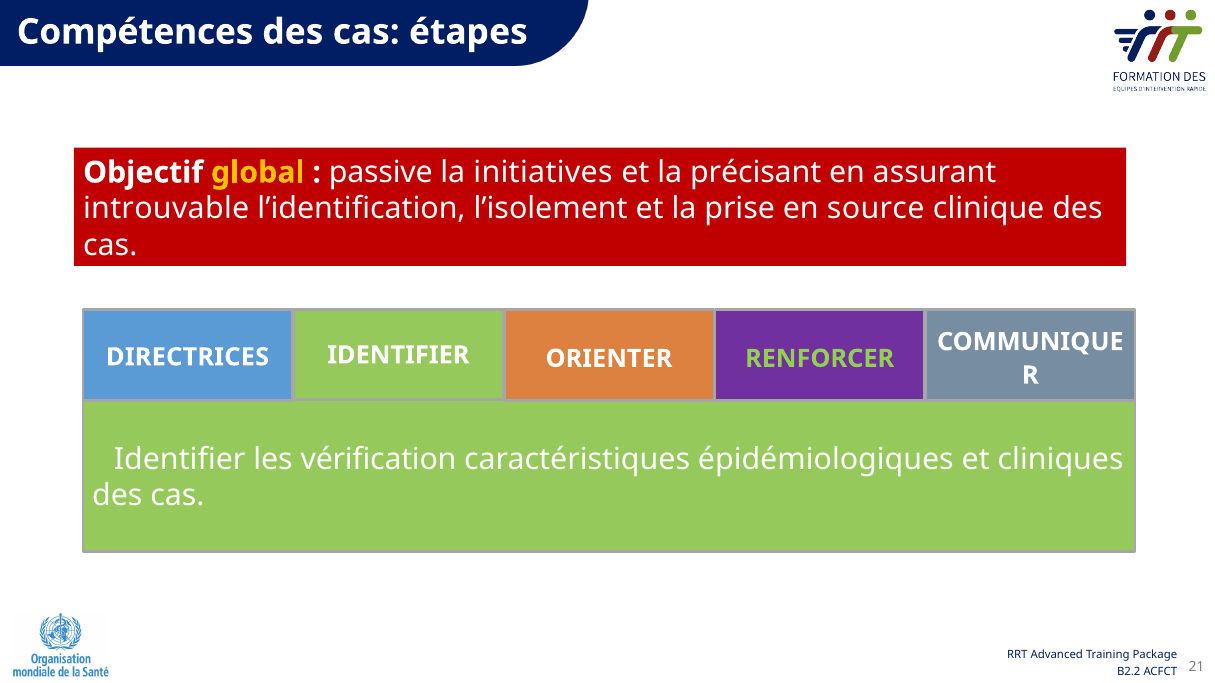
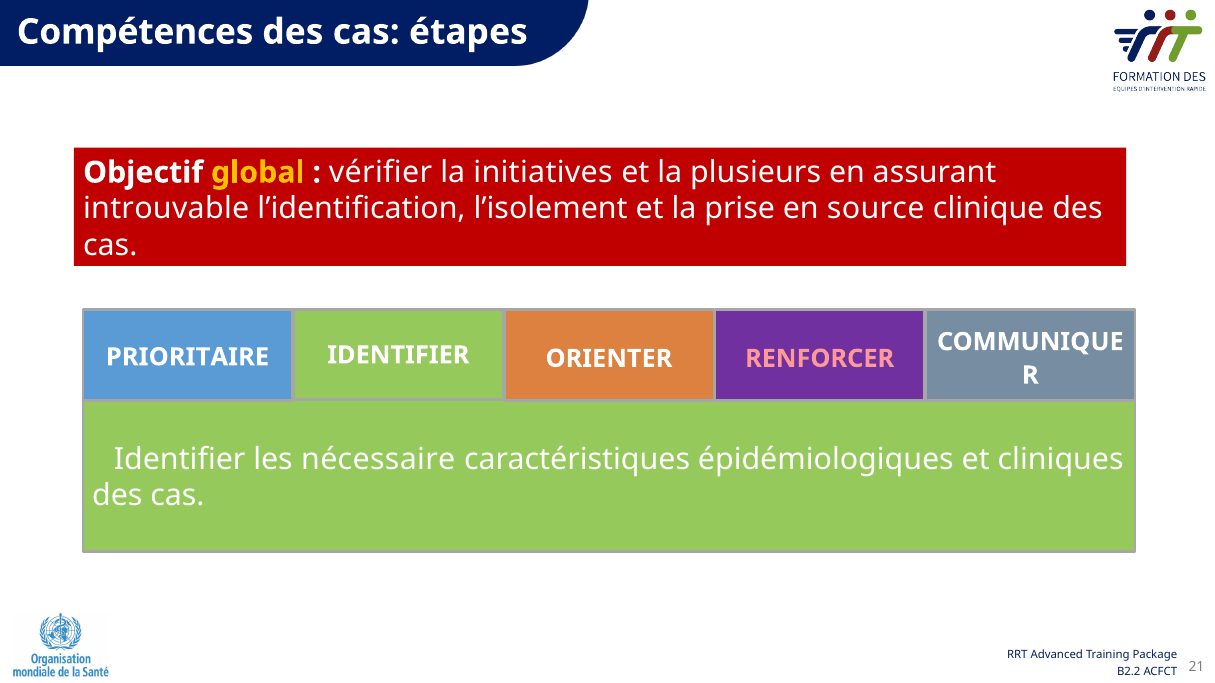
passive: passive -> vérifier
précisant: précisant -> plusieurs
DIRECTRICES: DIRECTRICES -> PRIORITAIRE
RENFORCER colour: light green -> pink
vérification: vérification -> nécessaire
